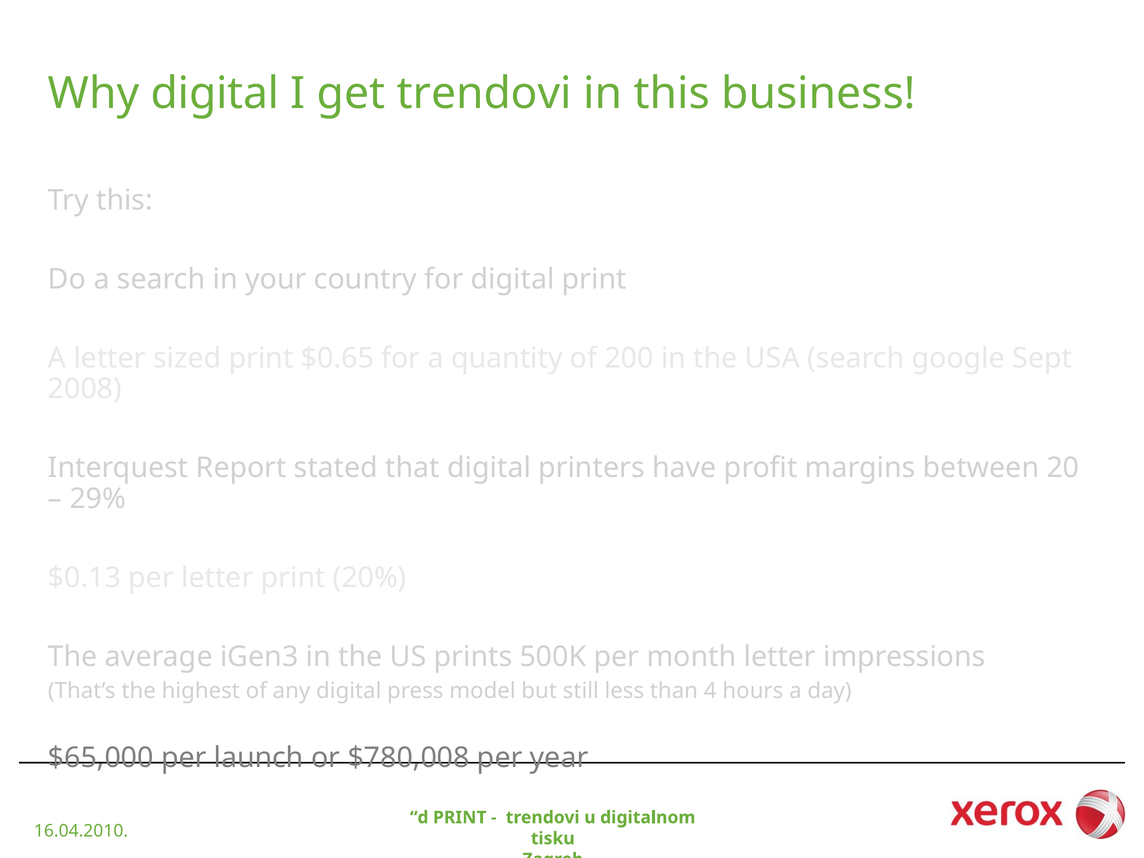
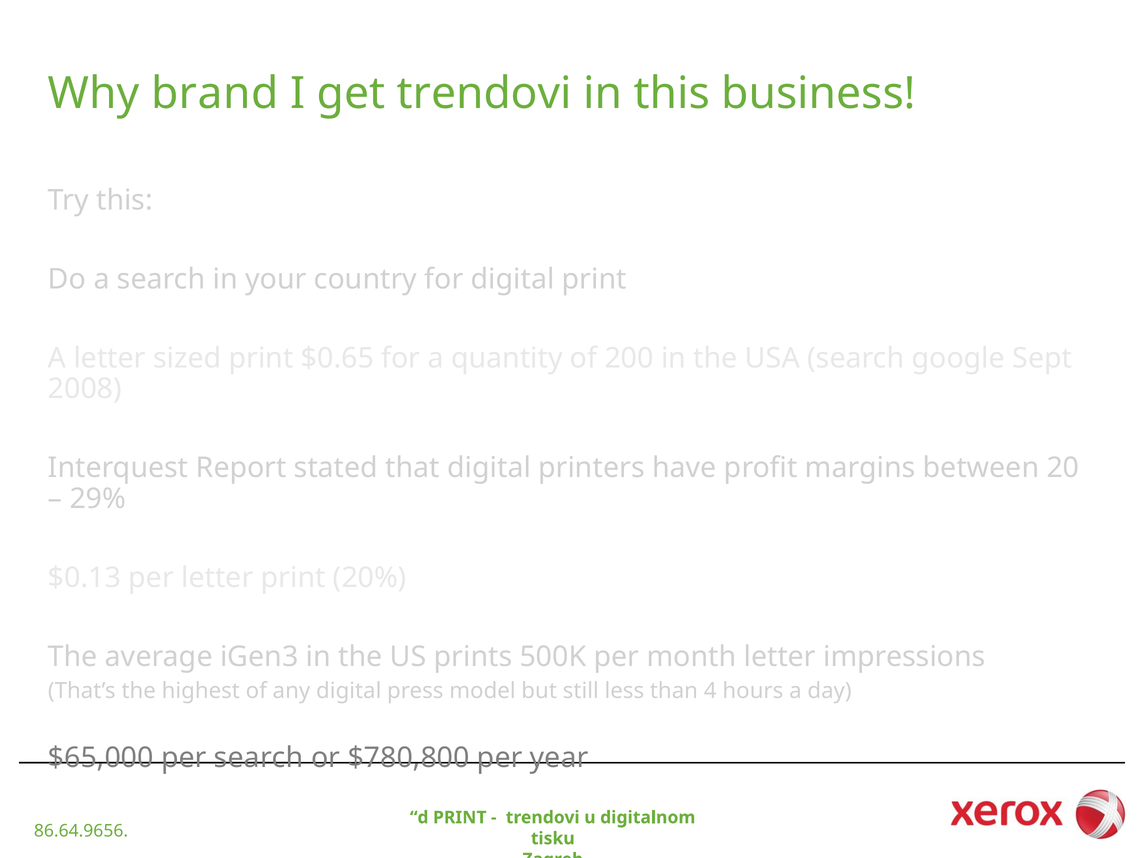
Why digital: digital -> brand
per launch: launch -> search
$780,008: $780,008 -> $780,800
16.04.2010: 16.04.2010 -> 86.64.9656
